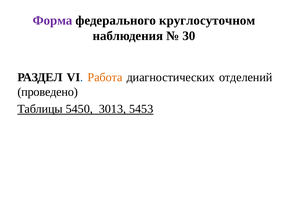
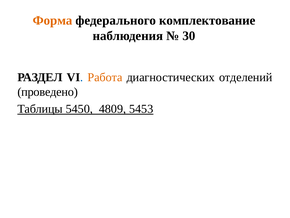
Форма colour: purple -> orange
круглосуточном: круглосуточном -> комплектование
3013: 3013 -> 4809
